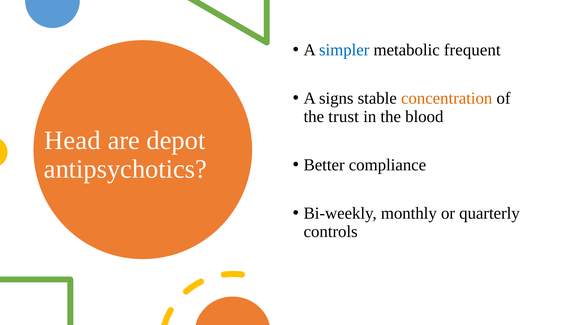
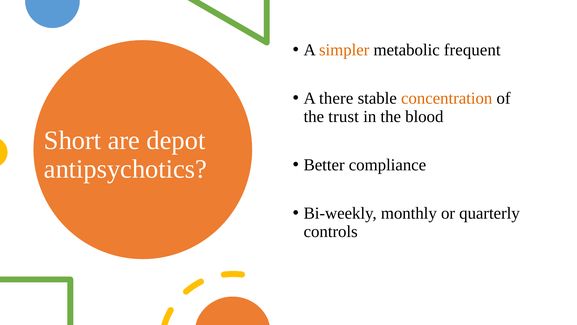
simpler colour: blue -> orange
signs: signs -> there
Head: Head -> Short
